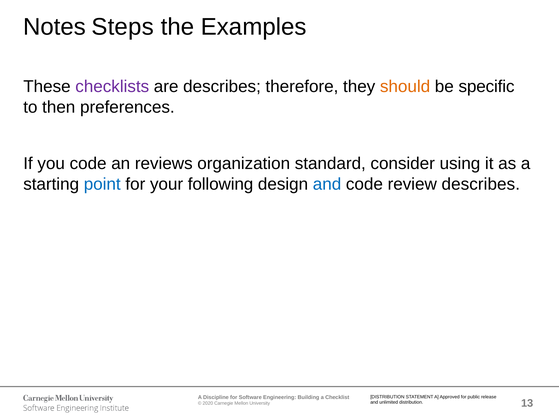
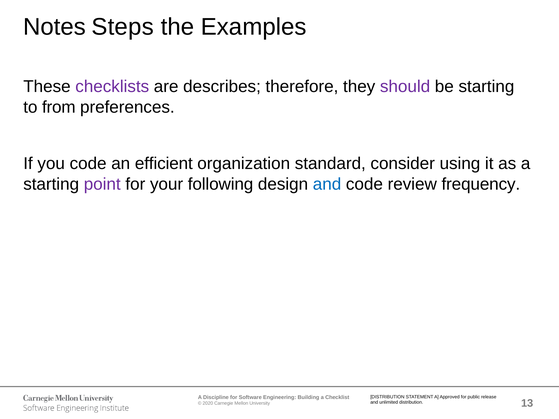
should colour: orange -> purple
be specific: specific -> starting
then: then -> from
reviews: reviews -> efficient
point colour: blue -> purple
review describes: describes -> frequency
